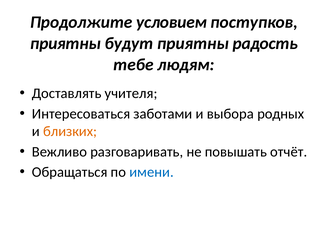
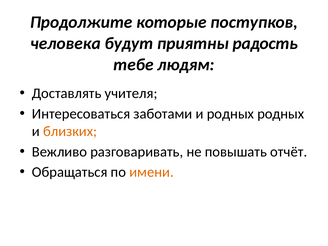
условием: условием -> которые
приятны at (66, 43): приятны -> человека
и выбора: выбора -> родных
имени colour: blue -> orange
